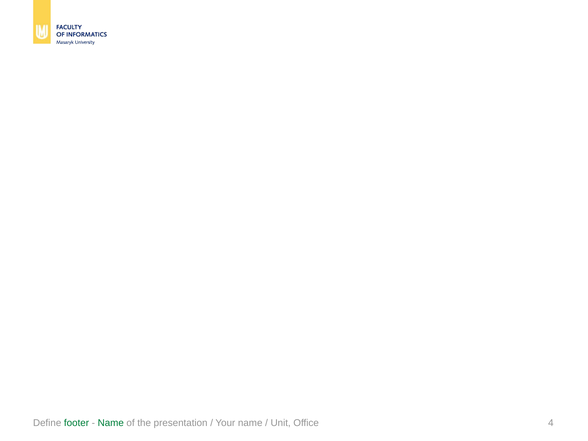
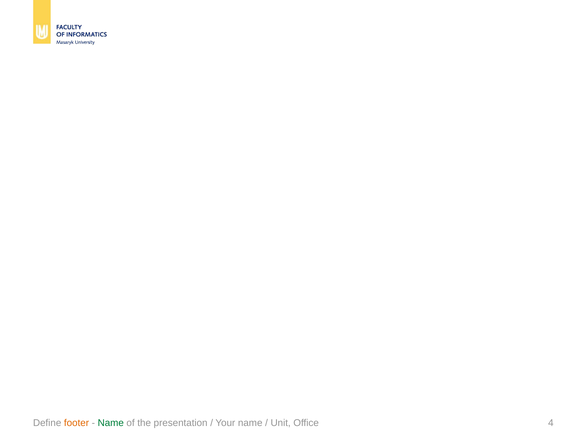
footer colour: green -> orange
